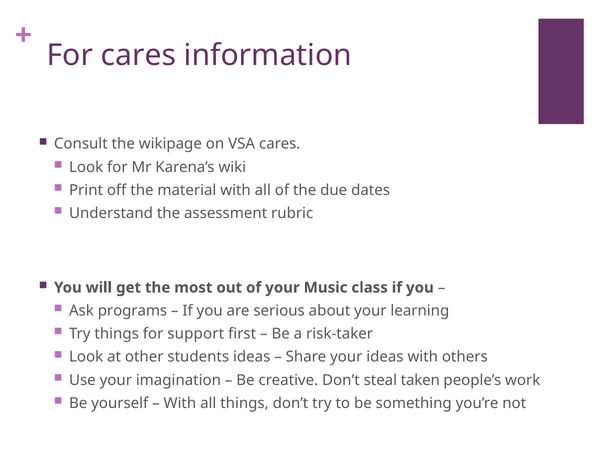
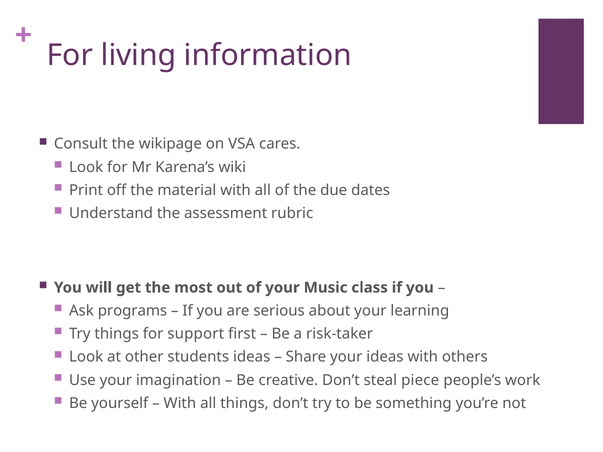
For cares: cares -> living
taken: taken -> piece
